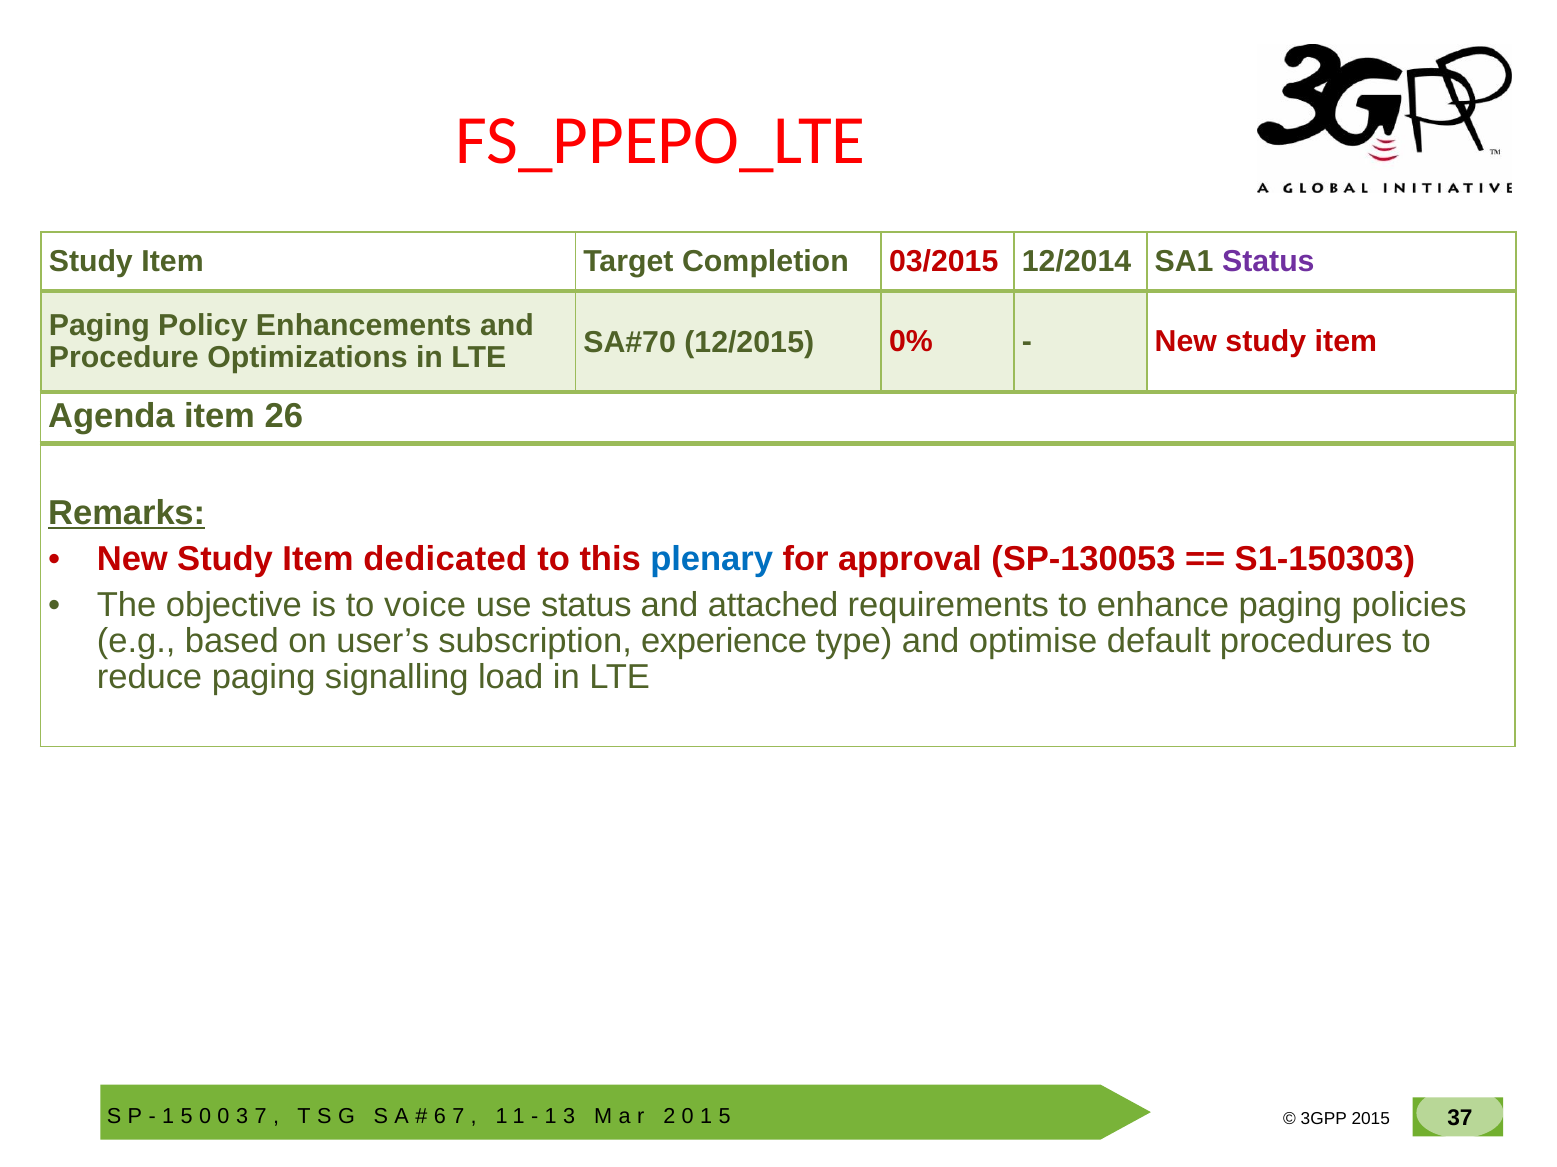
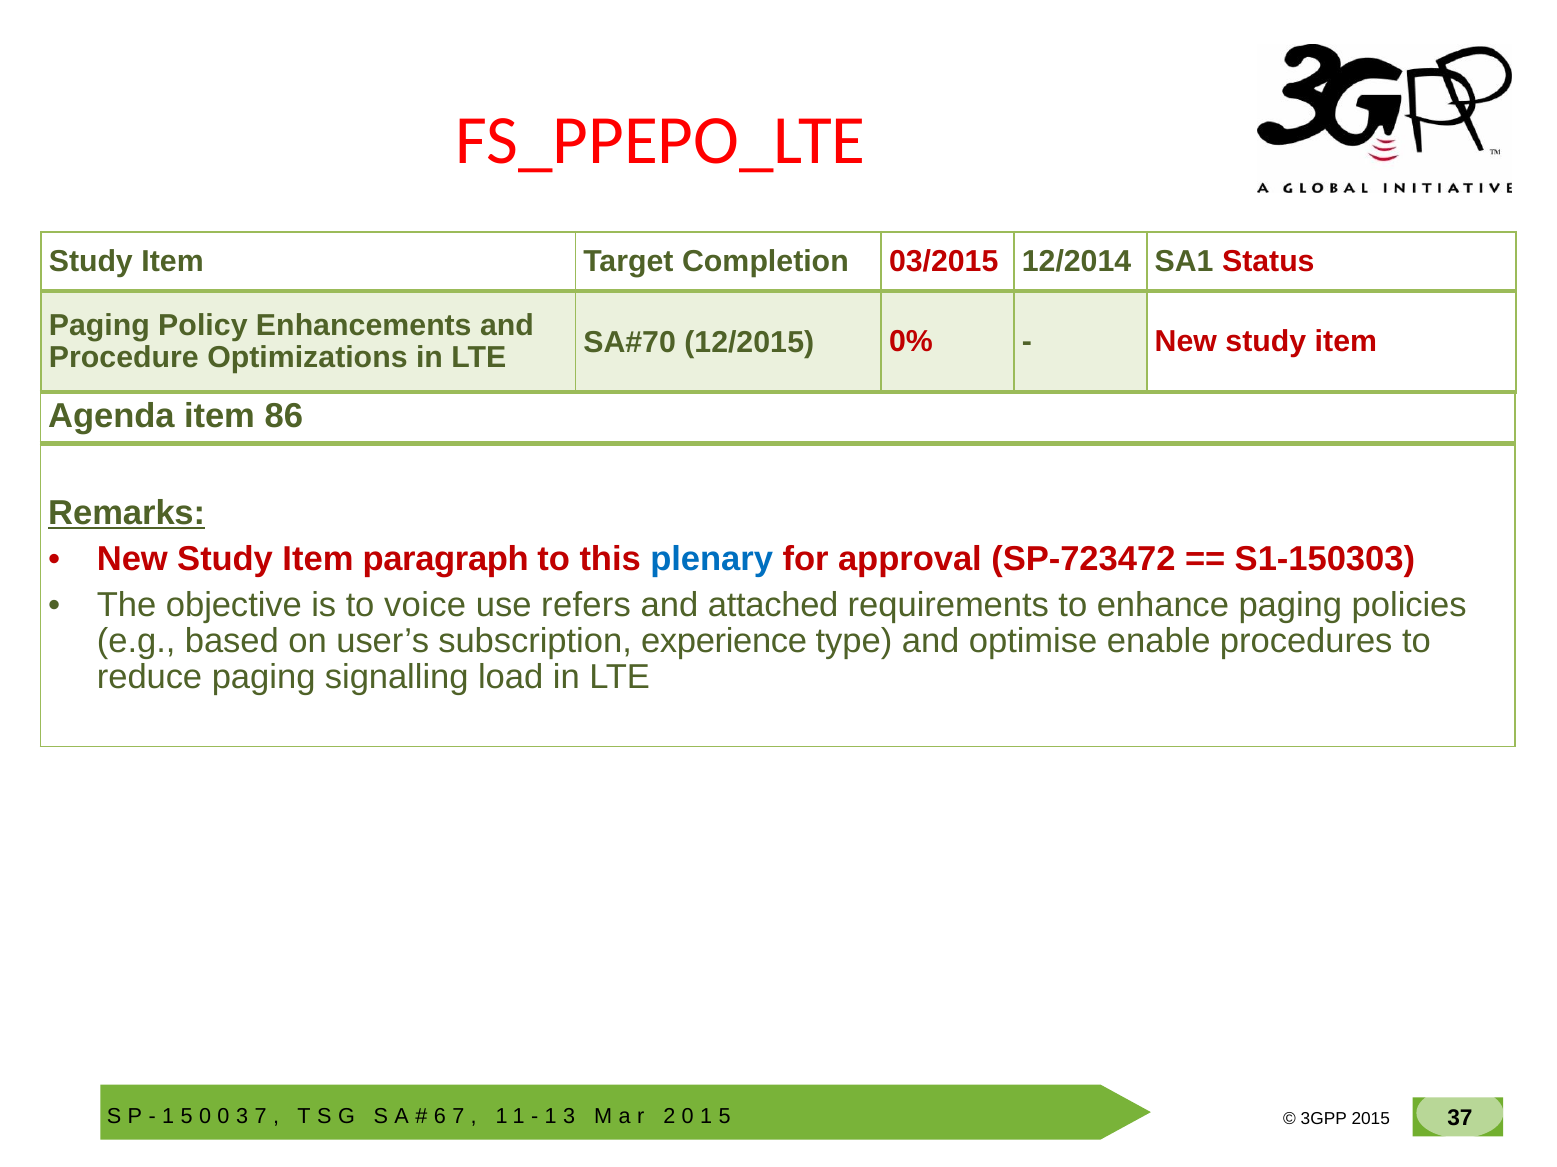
Status at (1268, 262) colour: purple -> red
26: 26 -> 86
dedicated: dedicated -> paragraph
SP-130053: SP-130053 -> SP-723472
use status: status -> refers
default: default -> enable
